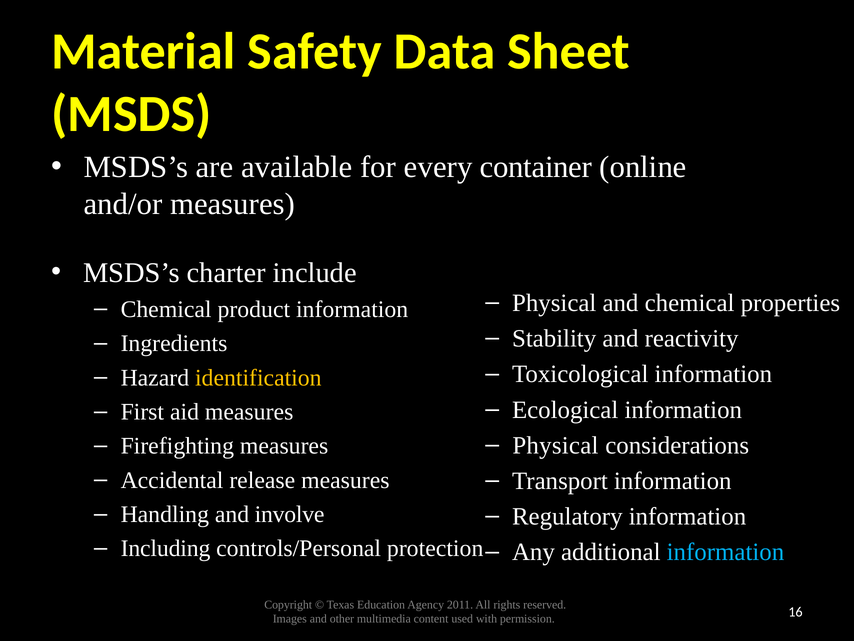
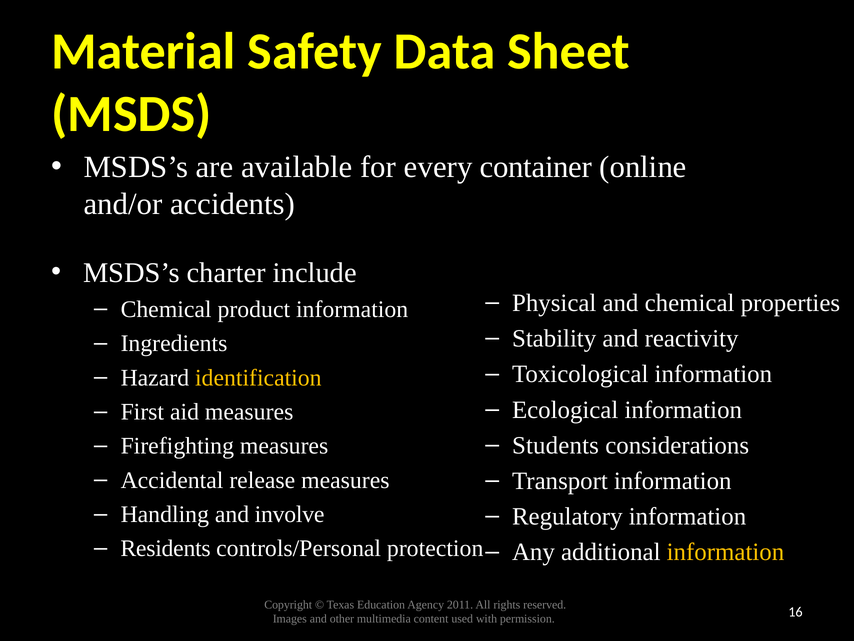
and/or measures: measures -> accidents
Physical at (555, 445): Physical -> Students
Including: Including -> Residents
information at (725, 552) colour: light blue -> yellow
